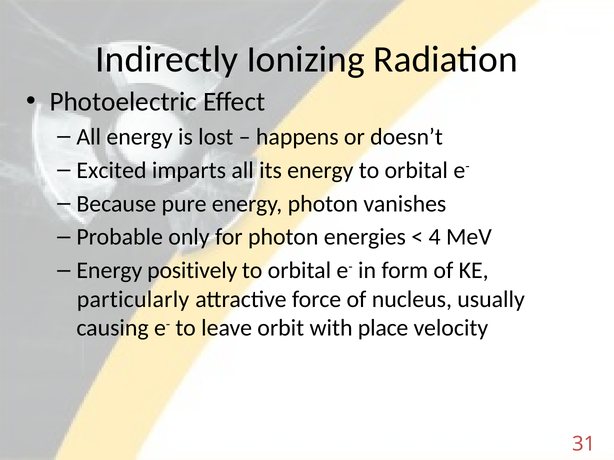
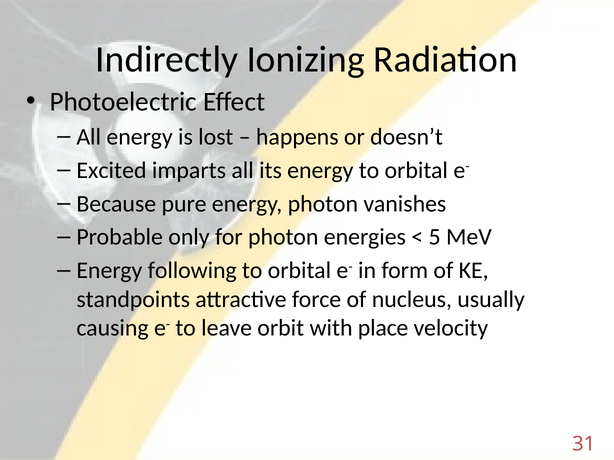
4: 4 -> 5
positively: positively -> following
particularly: particularly -> standpoints
